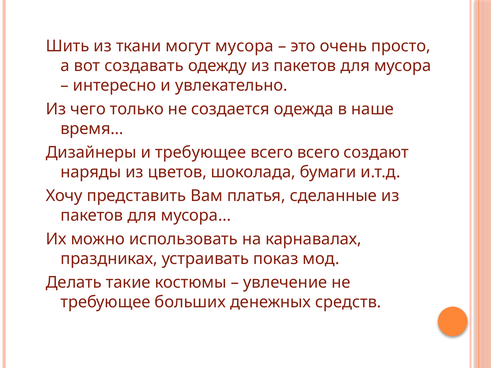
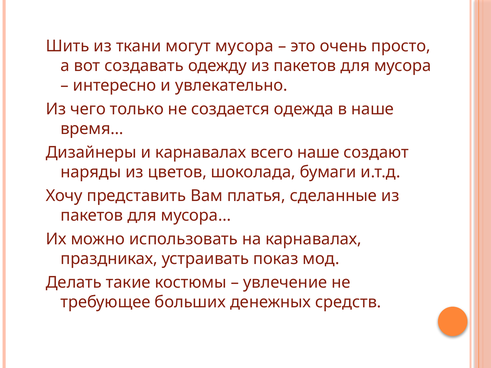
и требующее: требующее -> карнавалах
всего всего: всего -> наше
